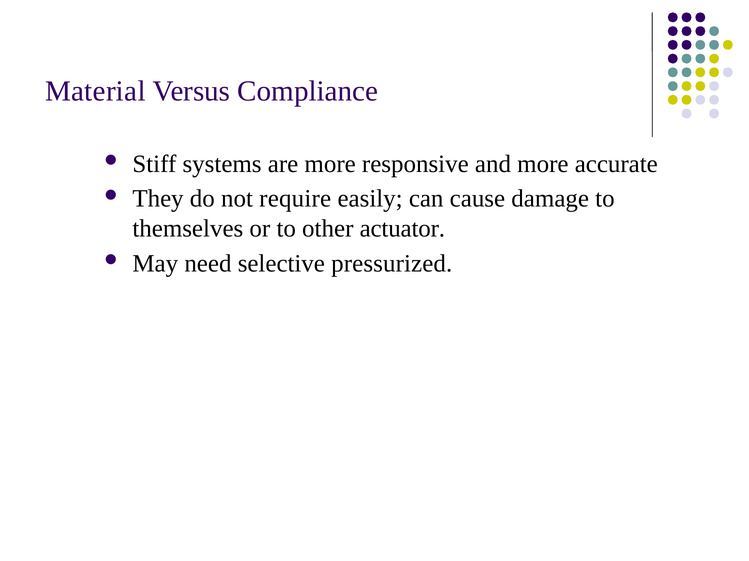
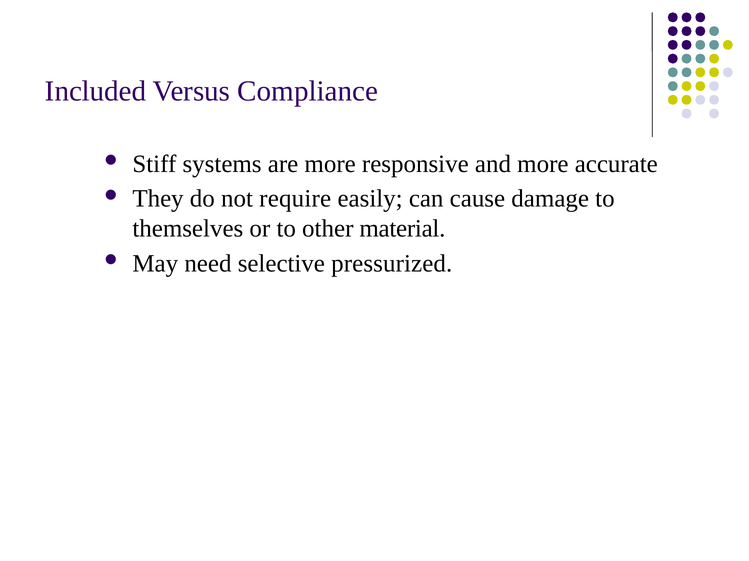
Material: Material -> Included
actuator: actuator -> material
